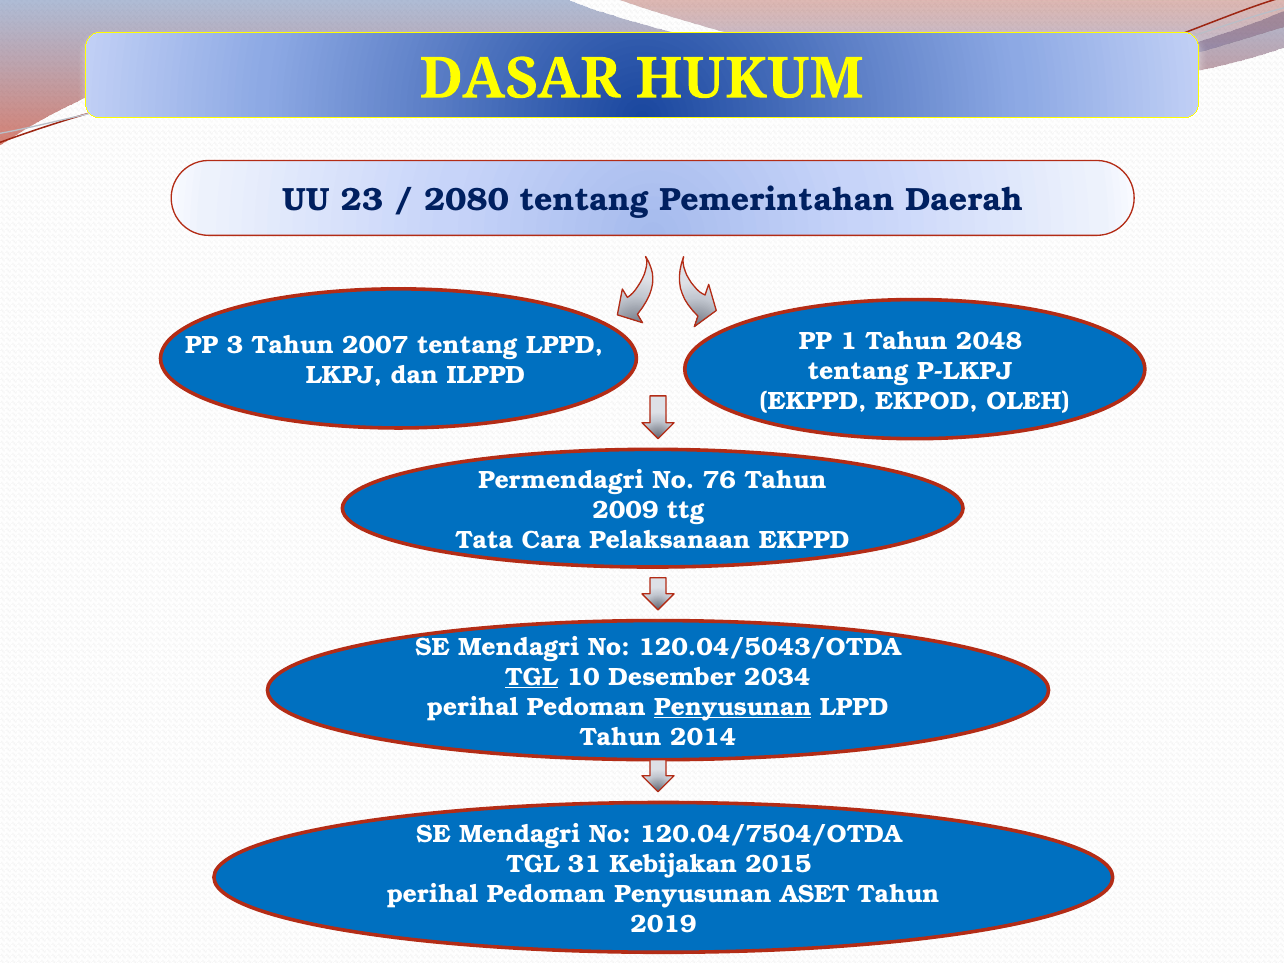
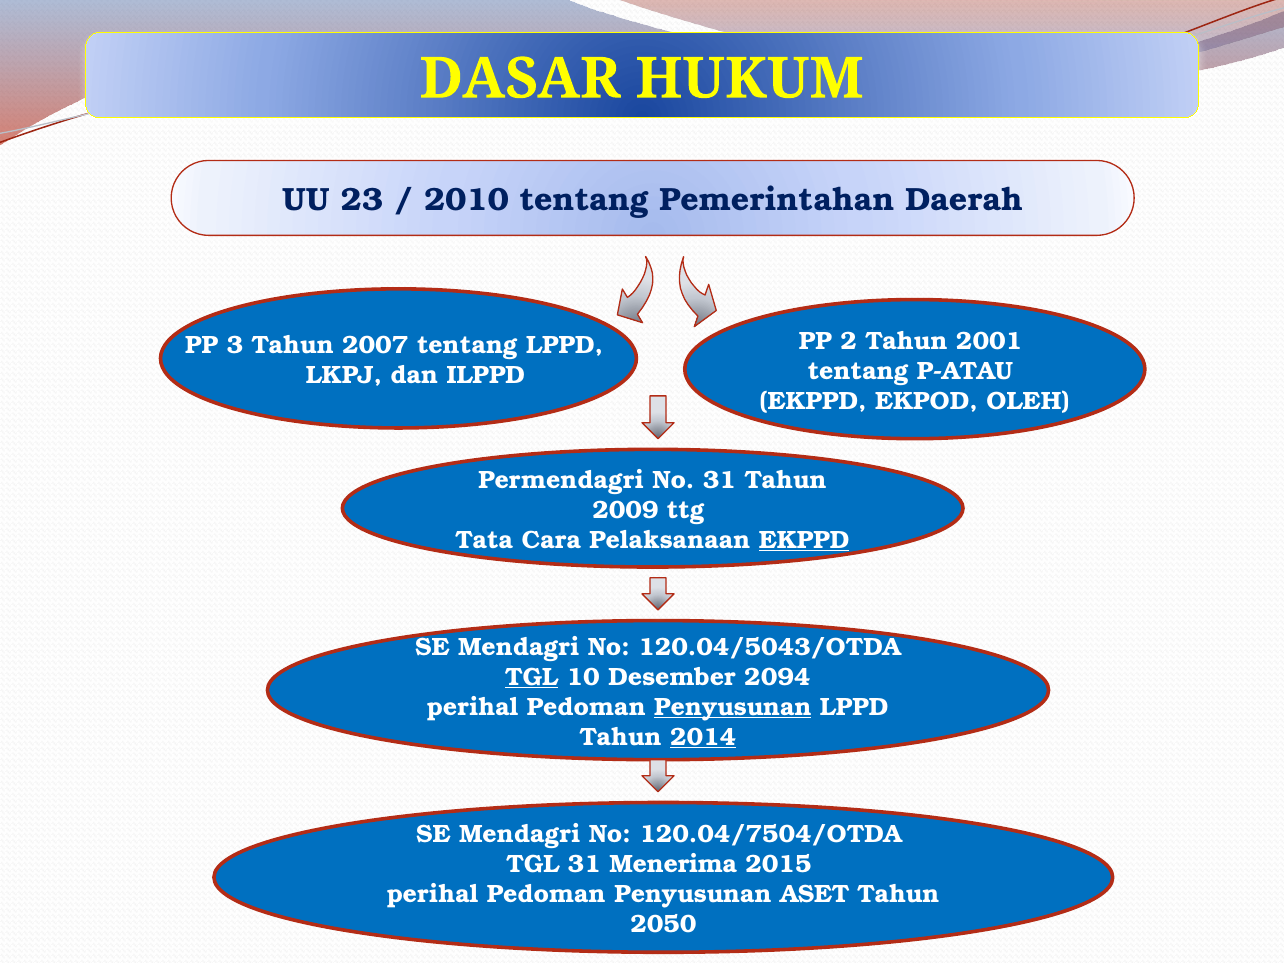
2080: 2080 -> 2010
1: 1 -> 2
2048: 2048 -> 2001
P-LKPJ: P-LKPJ -> P-ATAU
No 76: 76 -> 31
EKPPD at (804, 540) underline: none -> present
2034: 2034 -> 2094
2014 underline: none -> present
Kebijakan: Kebijakan -> Menerima
2019: 2019 -> 2050
